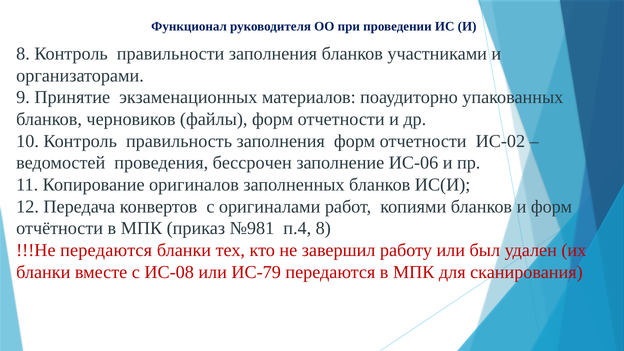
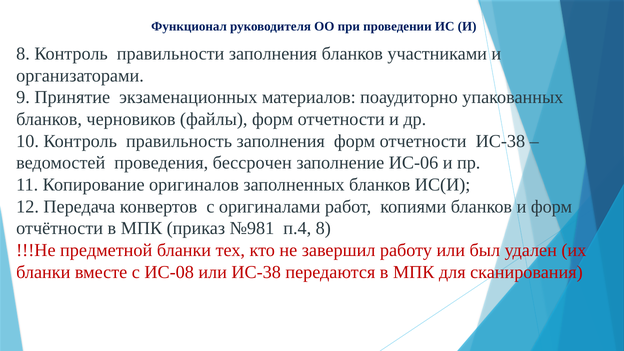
отчетности ИС-02: ИС-02 -> ИС-38
!!!Не передаются: передаются -> предметной
или ИС-79: ИС-79 -> ИС-38
